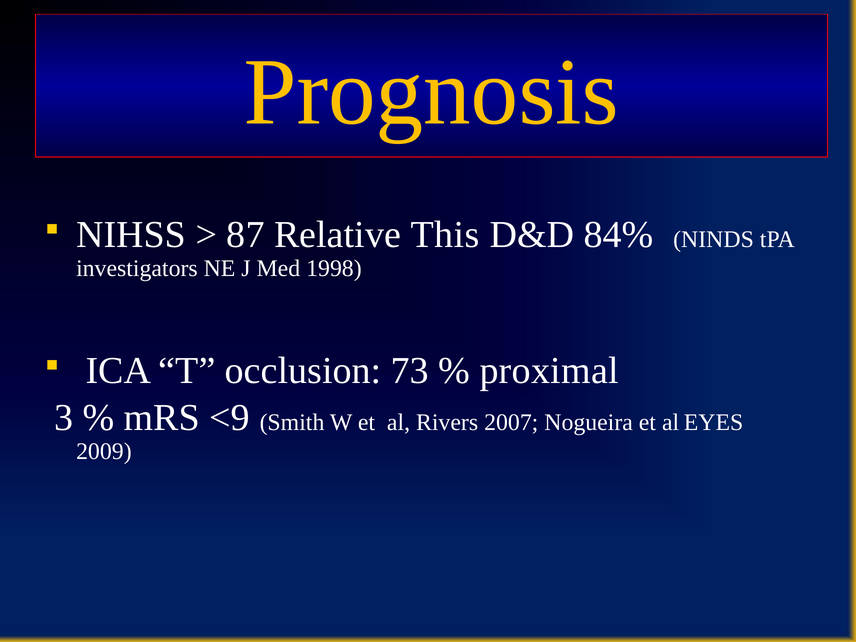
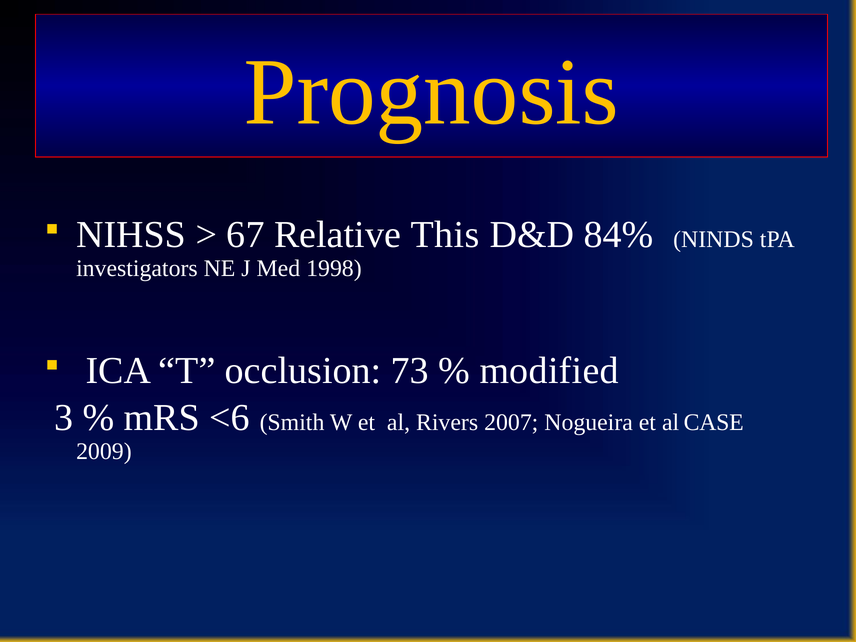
87: 87 -> 67
proximal: proximal -> modified
<9: <9 -> <6
EYES: EYES -> CASE
